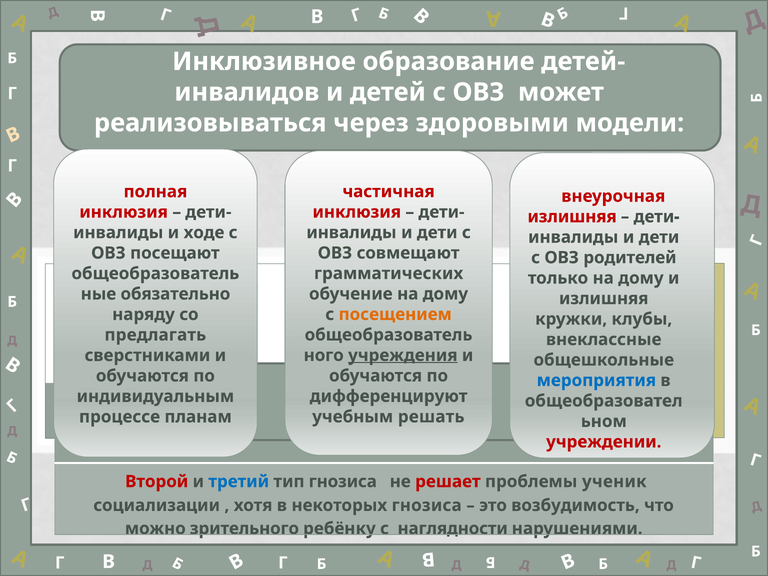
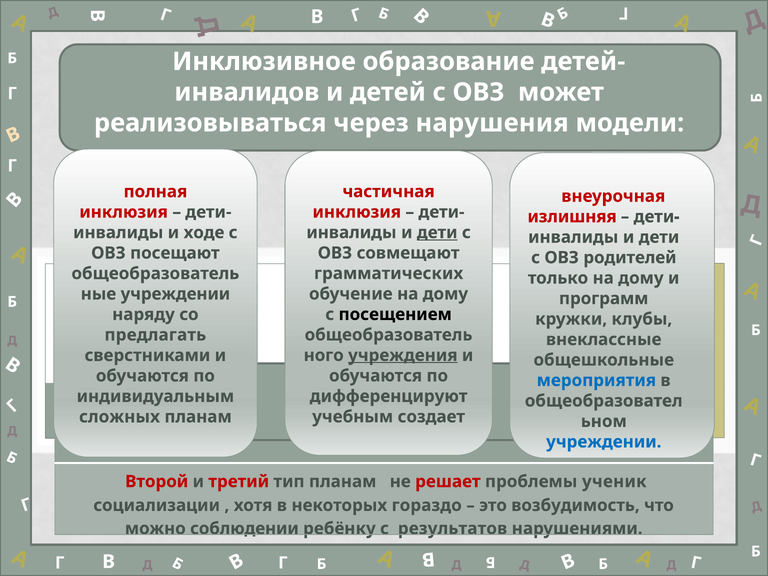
здоровыми: здоровыми -> нарушения
дети at (437, 233) underline: none -> present
обязательно at (175, 294): обязательно -> учреждении
излишняя at (604, 299): излишняя -> программ
посещением colour: orange -> black
решать: решать -> создает
процессе: процессе -> сложных
учреждении at (604, 442) colour: red -> blue
третий colour: blue -> red
тип гнозиса: гнозиса -> планам
некоторых гнозиса: гнозиса -> гораздо
зрительного: зрительного -> соблюдении
наглядности: наглядности -> результатов
